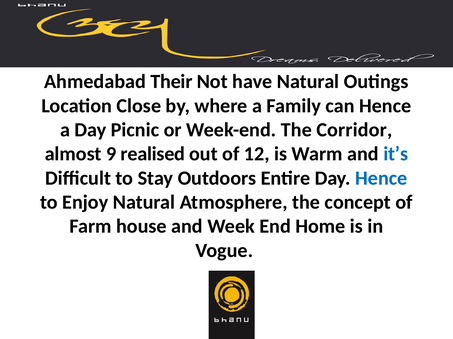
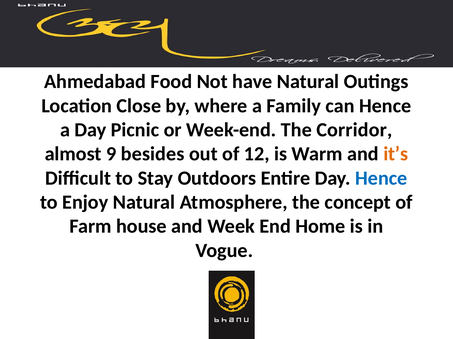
Their: Their -> Food
realised: realised -> besides
it’s colour: blue -> orange
